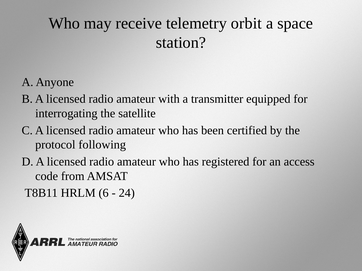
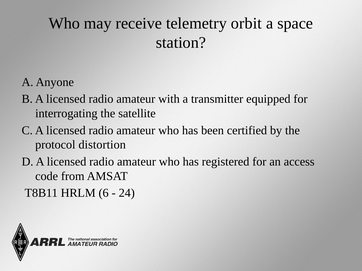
following: following -> distortion
